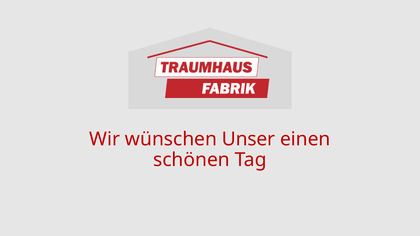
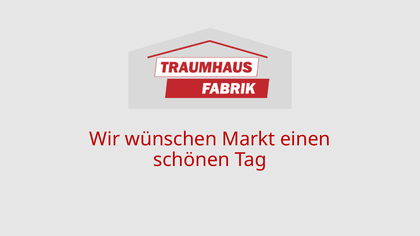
Unser: Unser -> Markt
